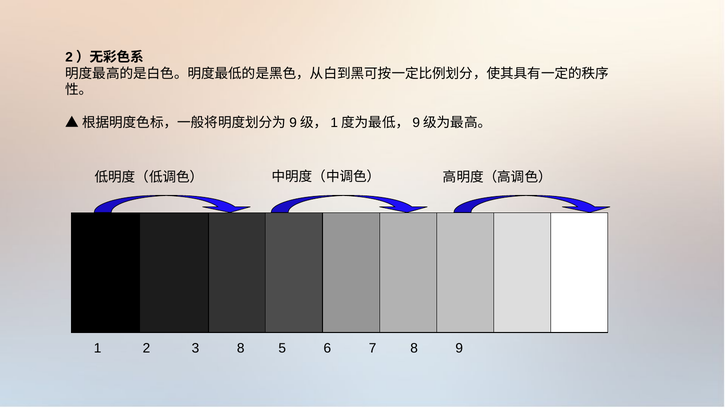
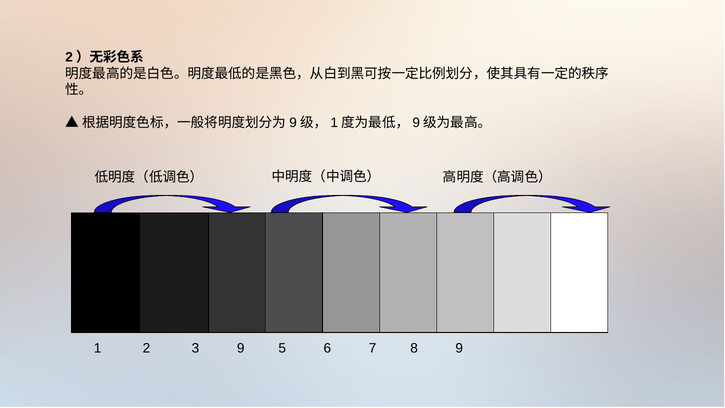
3 8: 8 -> 9
